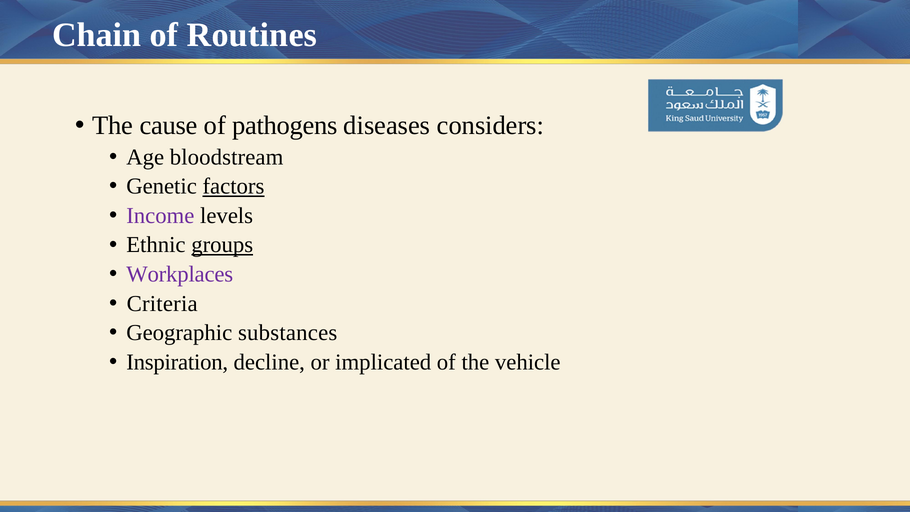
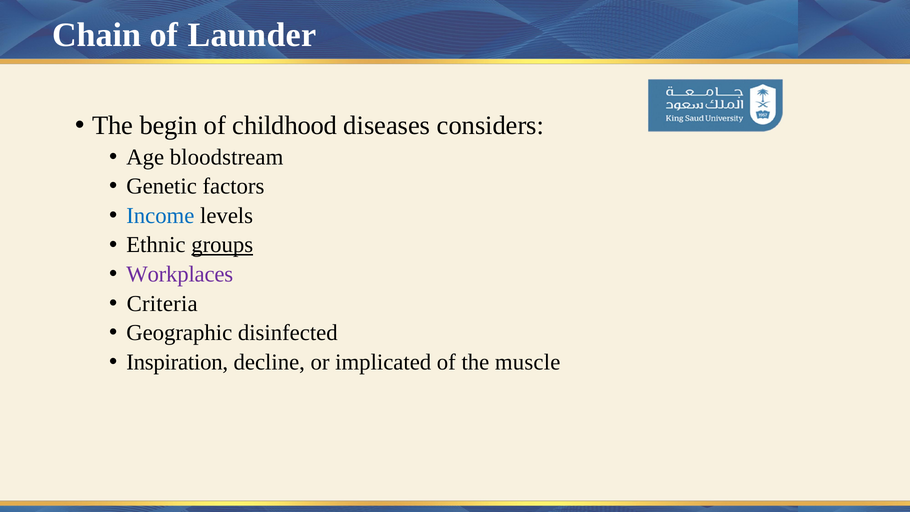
Routines: Routines -> Launder
cause: cause -> begin
pathogens: pathogens -> childhood
factors underline: present -> none
Income colour: purple -> blue
substances: substances -> disinfected
vehicle: vehicle -> muscle
